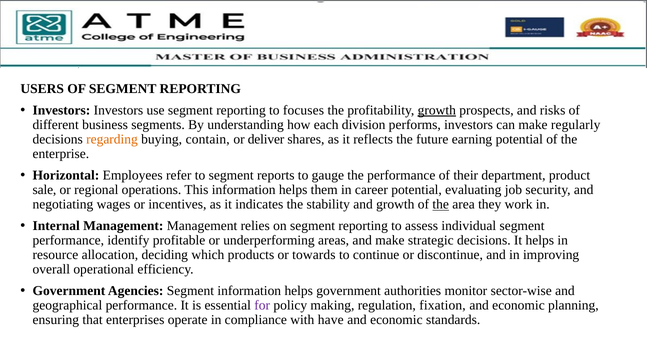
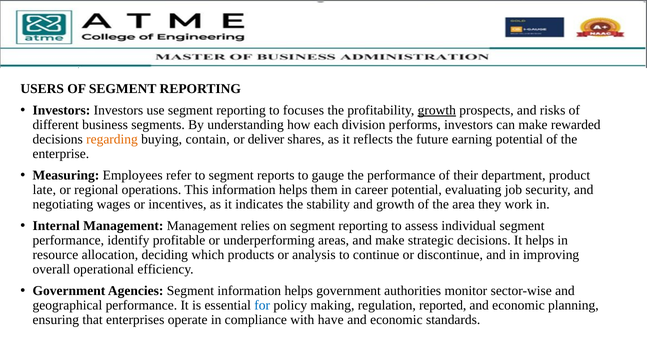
regularly: regularly -> rewarded
Horizontal: Horizontal -> Measuring
sale: sale -> late
the at (441, 204) underline: present -> none
towards: towards -> analysis
for colour: purple -> blue
fixation: fixation -> reported
